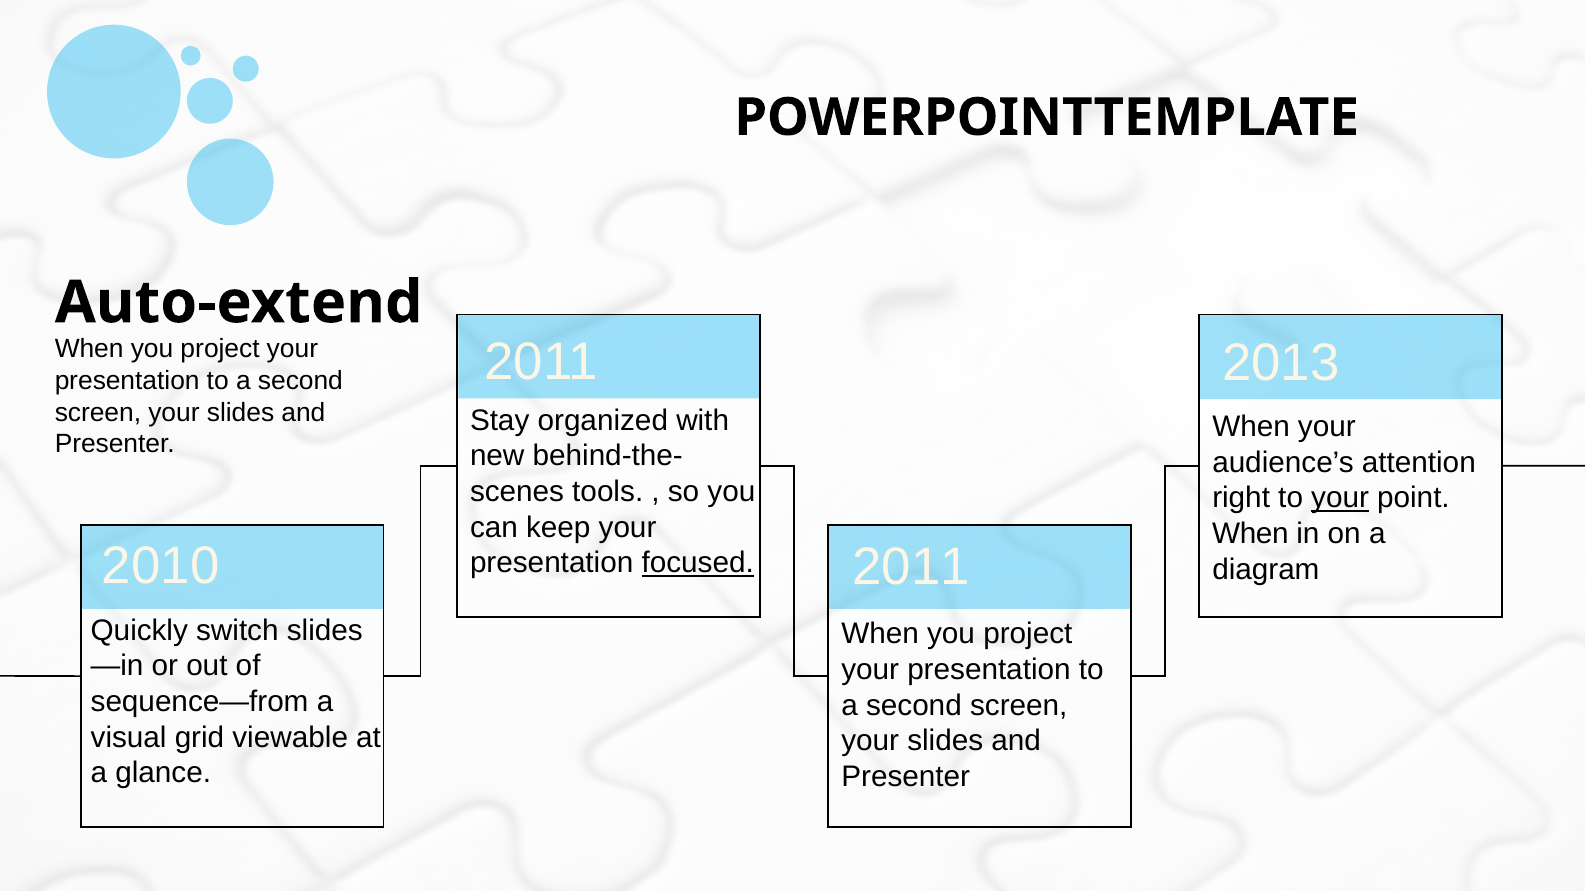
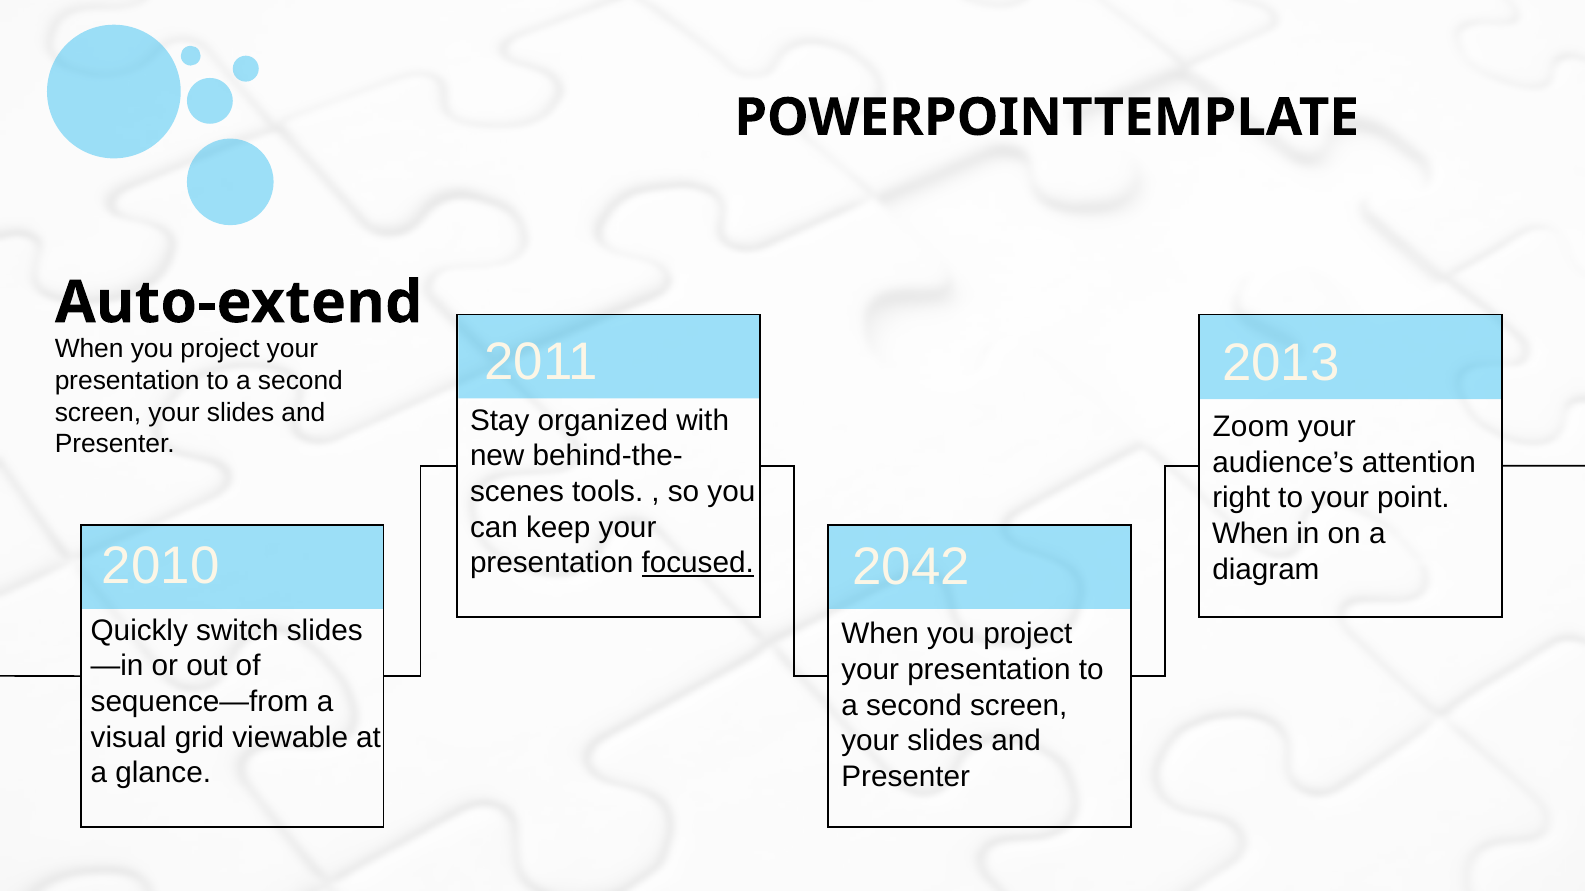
When at (1251, 427): When -> Zoom
your at (1340, 498) underline: present -> none
2011 at (911, 567): 2011 -> 2042
